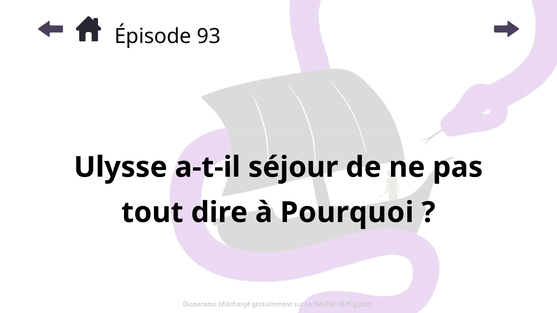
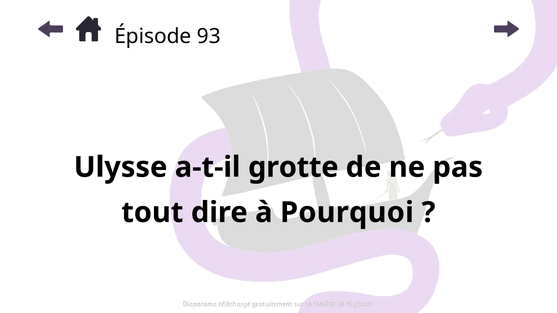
séjour: séjour -> grotte
